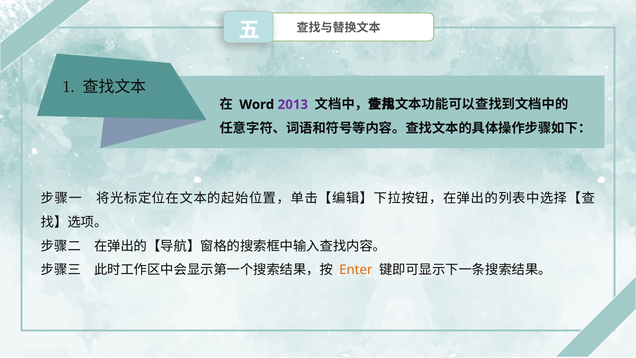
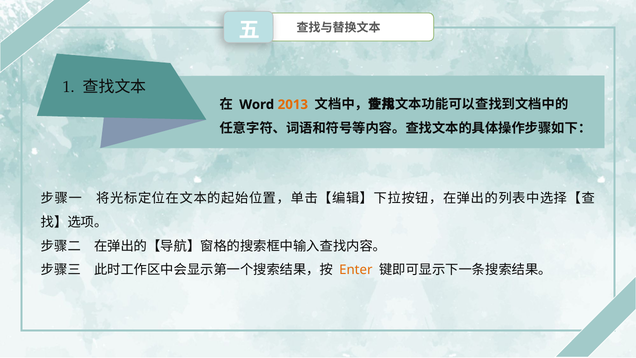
2013 colour: purple -> orange
